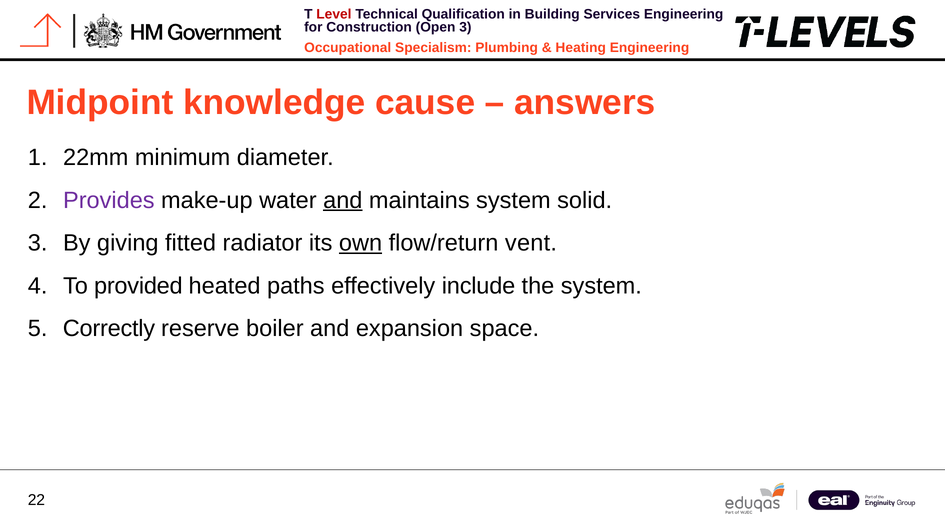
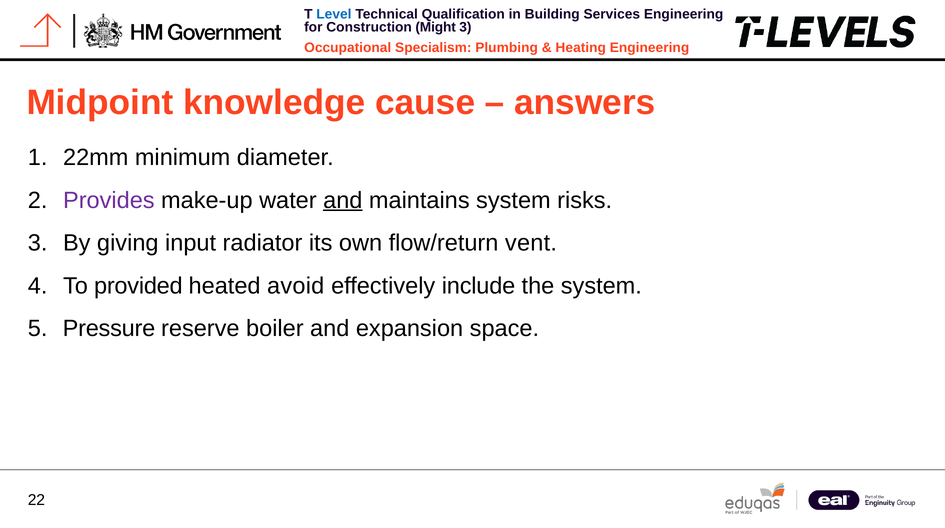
Level colour: red -> blue
Open: Open -> Might
solid: solid -> risks
fitted: fitted -> input
own underline: present -> none
paths: paths -> avoid
Correctly: Correctly -> Pressure
